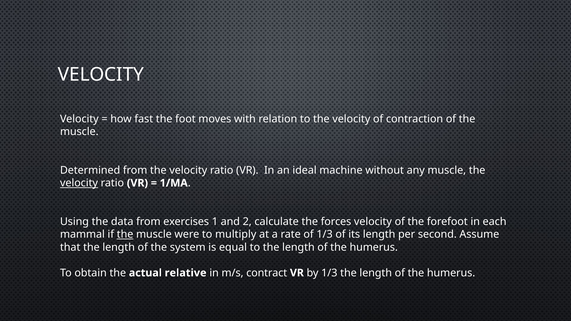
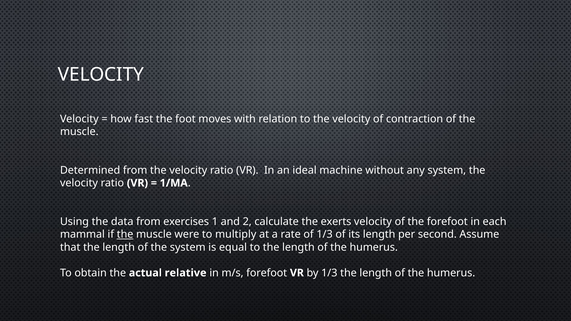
any muscle: muscle -> system
velocity at (79, 183) underline: present -> none
forces: forces -> exerts
m/s contract: contract -> forefoot
